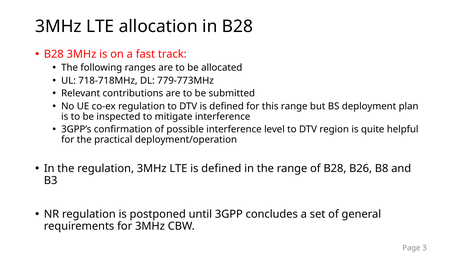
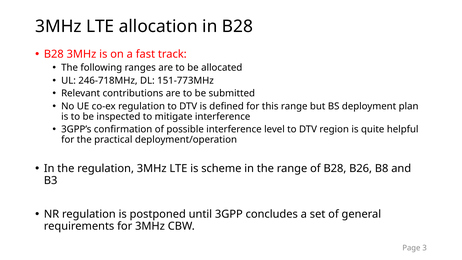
718-718MHz: 718-718MHz -> 246-718MHz
779-773MHz: 779-773MHz -> 151-773MHz
LTE is defined: defined -> scheme
